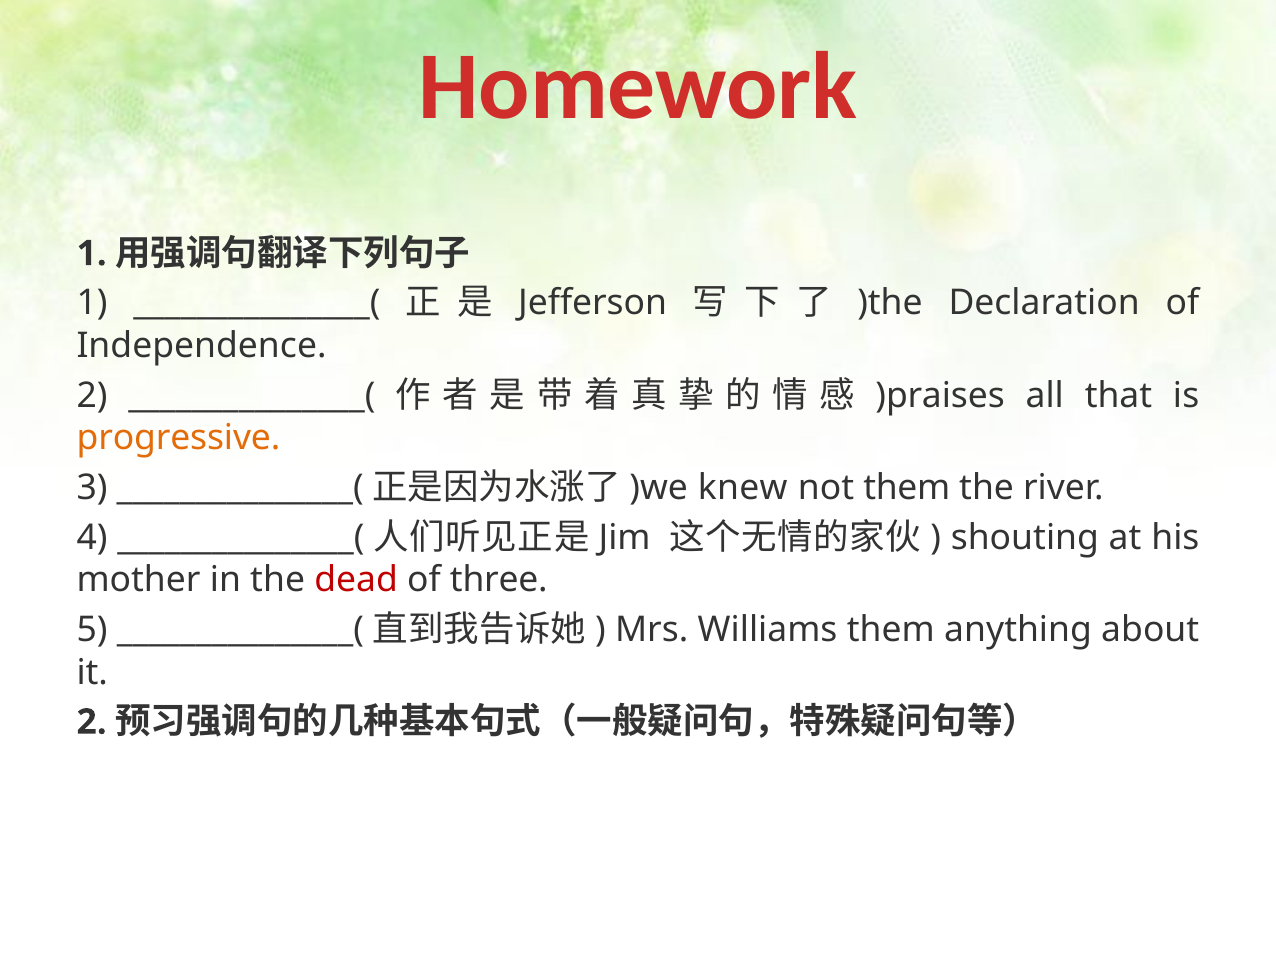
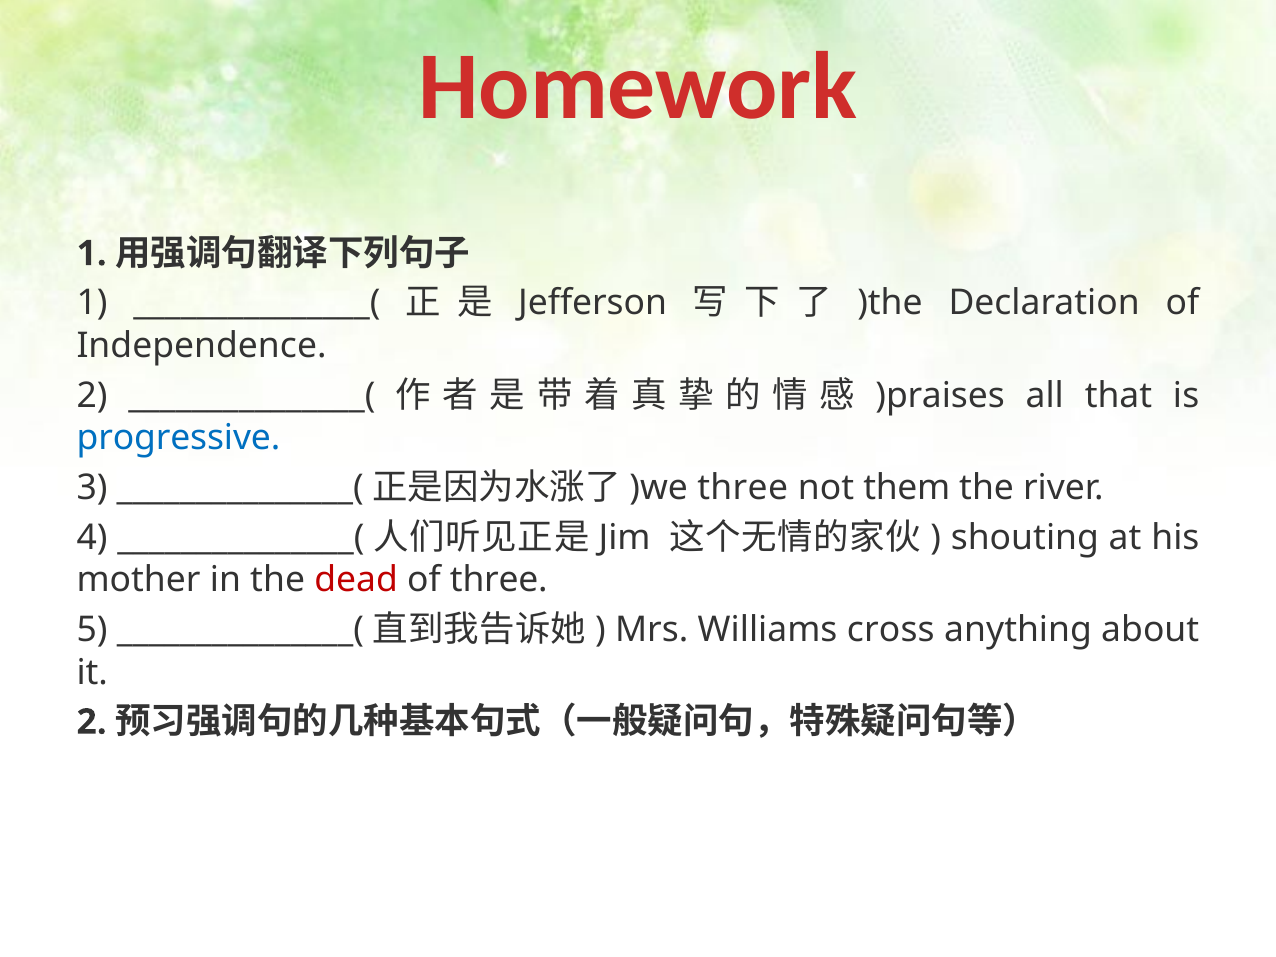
progressive colour: orange -> blue
knew at (743, 488): knew -> three
Williams them: them -> cross
